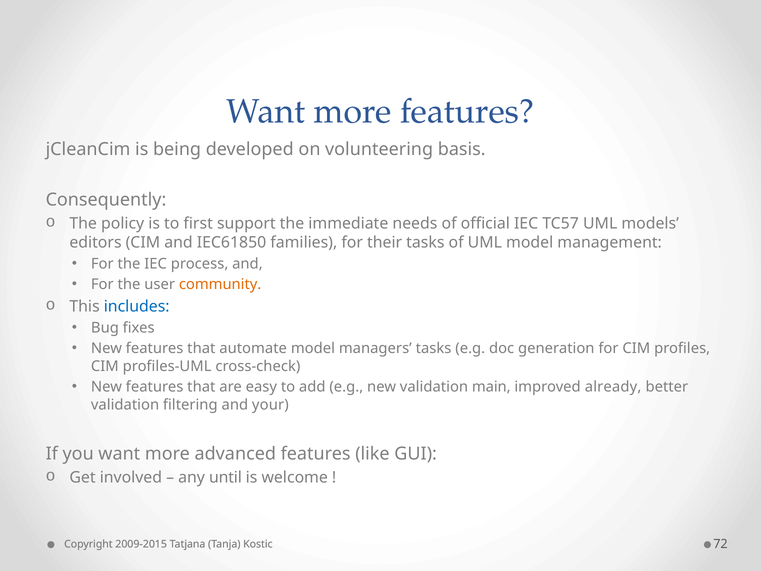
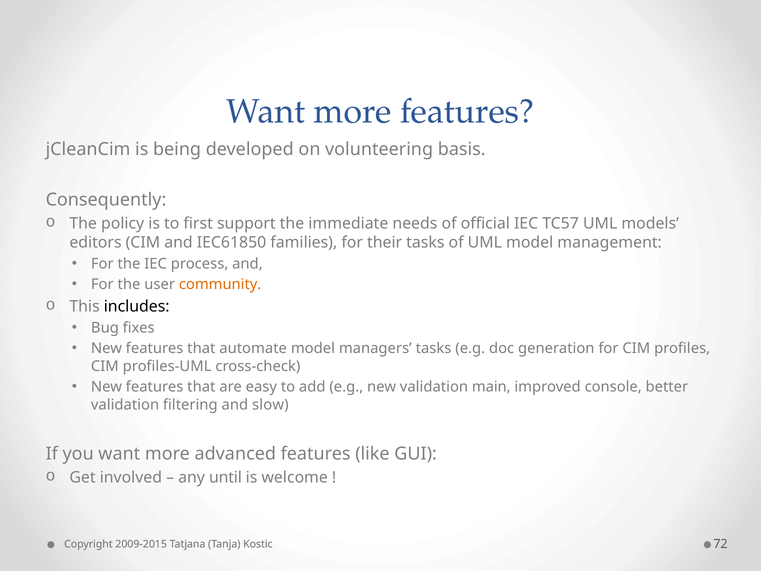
includes colour: blue -> black
already: already -> console
your: your -> slow
